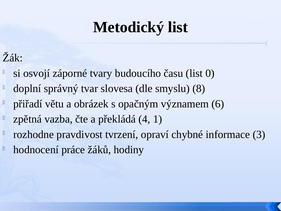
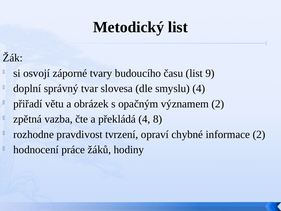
0: 0 -> 9
smyslu 8: 8 -> 4
významem 6: 6 -> 2
1: 1 -> 8
informace 3: 3 -> 2
